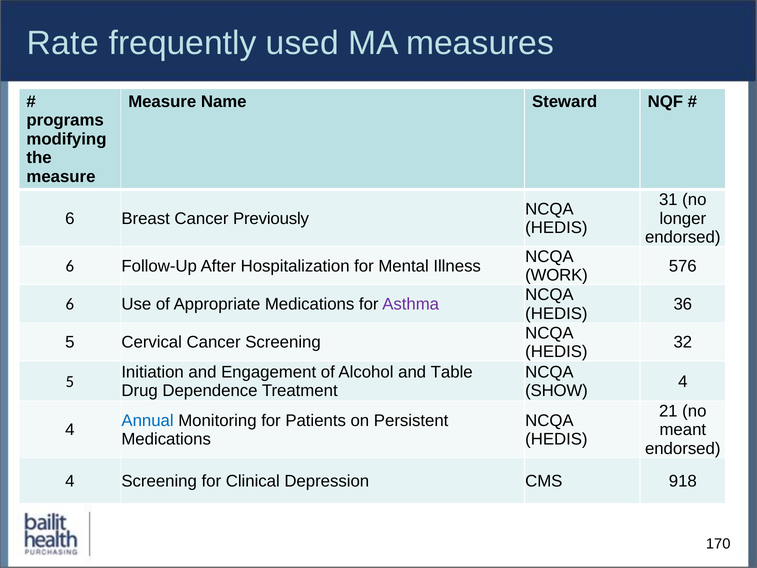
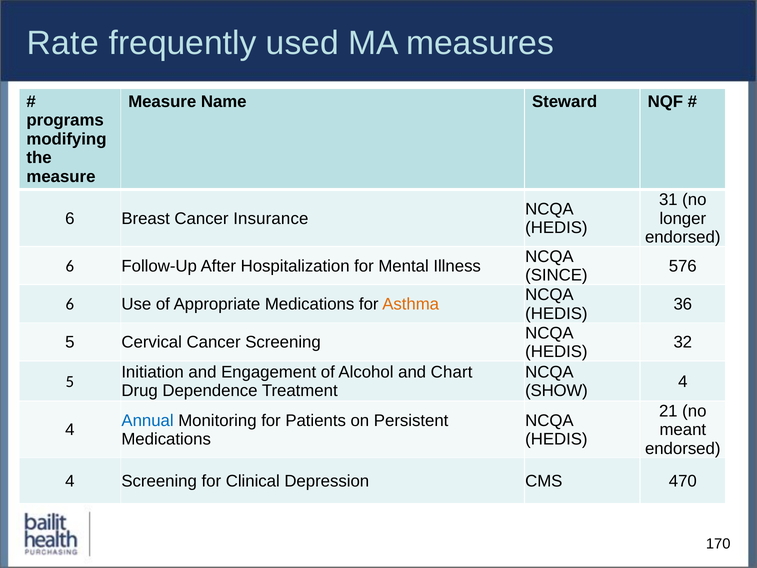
Previously: Previously -> Insurance
WORK: WORK -> SINCE
Asthma colour: purple -> orange
Table: Table -> Chart
918: 918 -> 470
